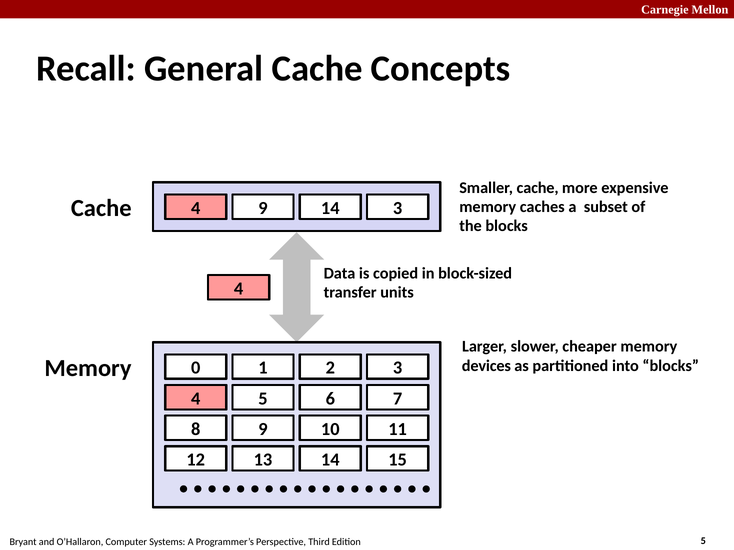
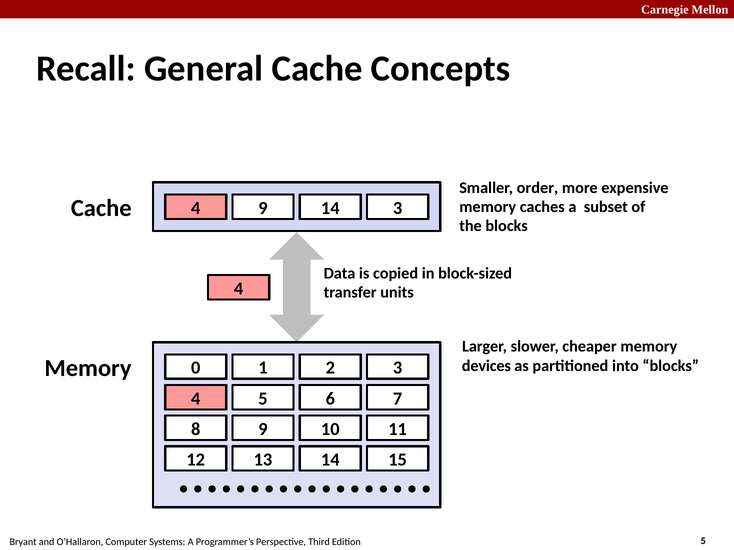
Smaller cache: cache -> order
